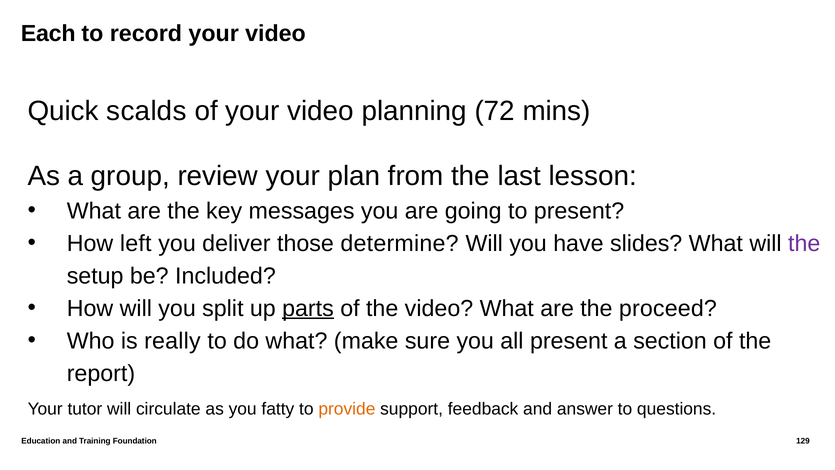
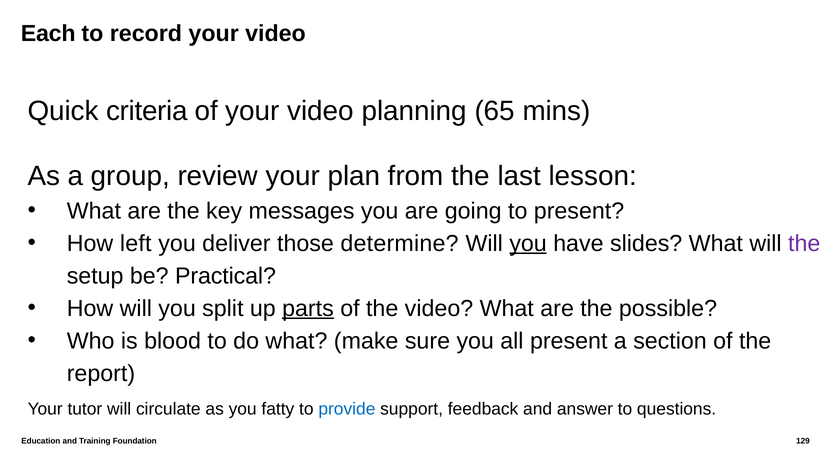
scalds: scalds -> criteria
72: 72 -> 65
you at (528, 243) underline: none -> present
Included: Included -> Practical
proceed: proceed -> possible
really: really -> blood
provide colour: orange -> blue
